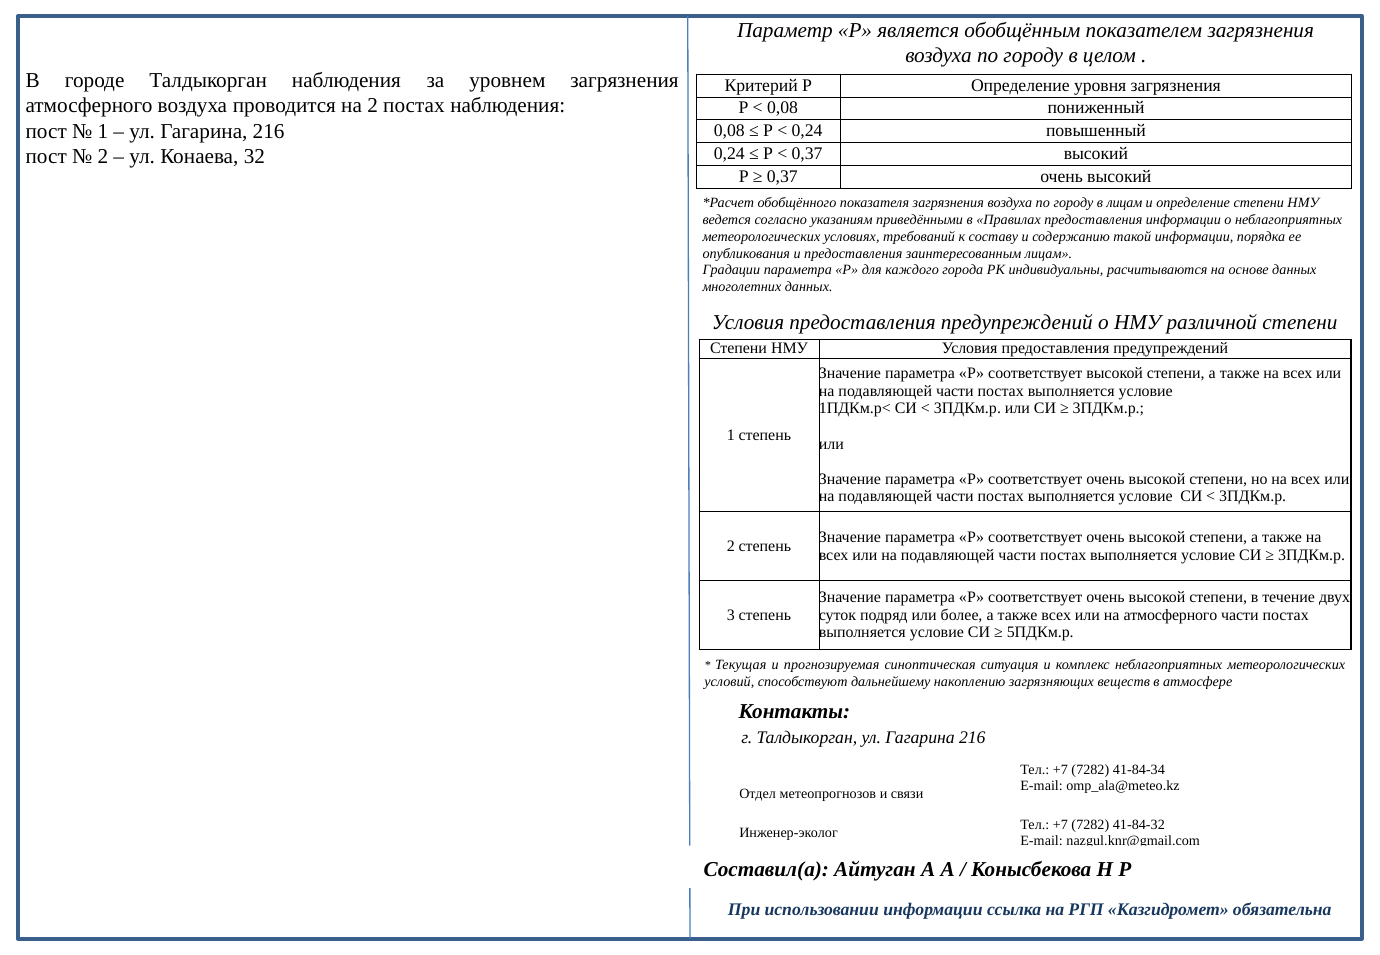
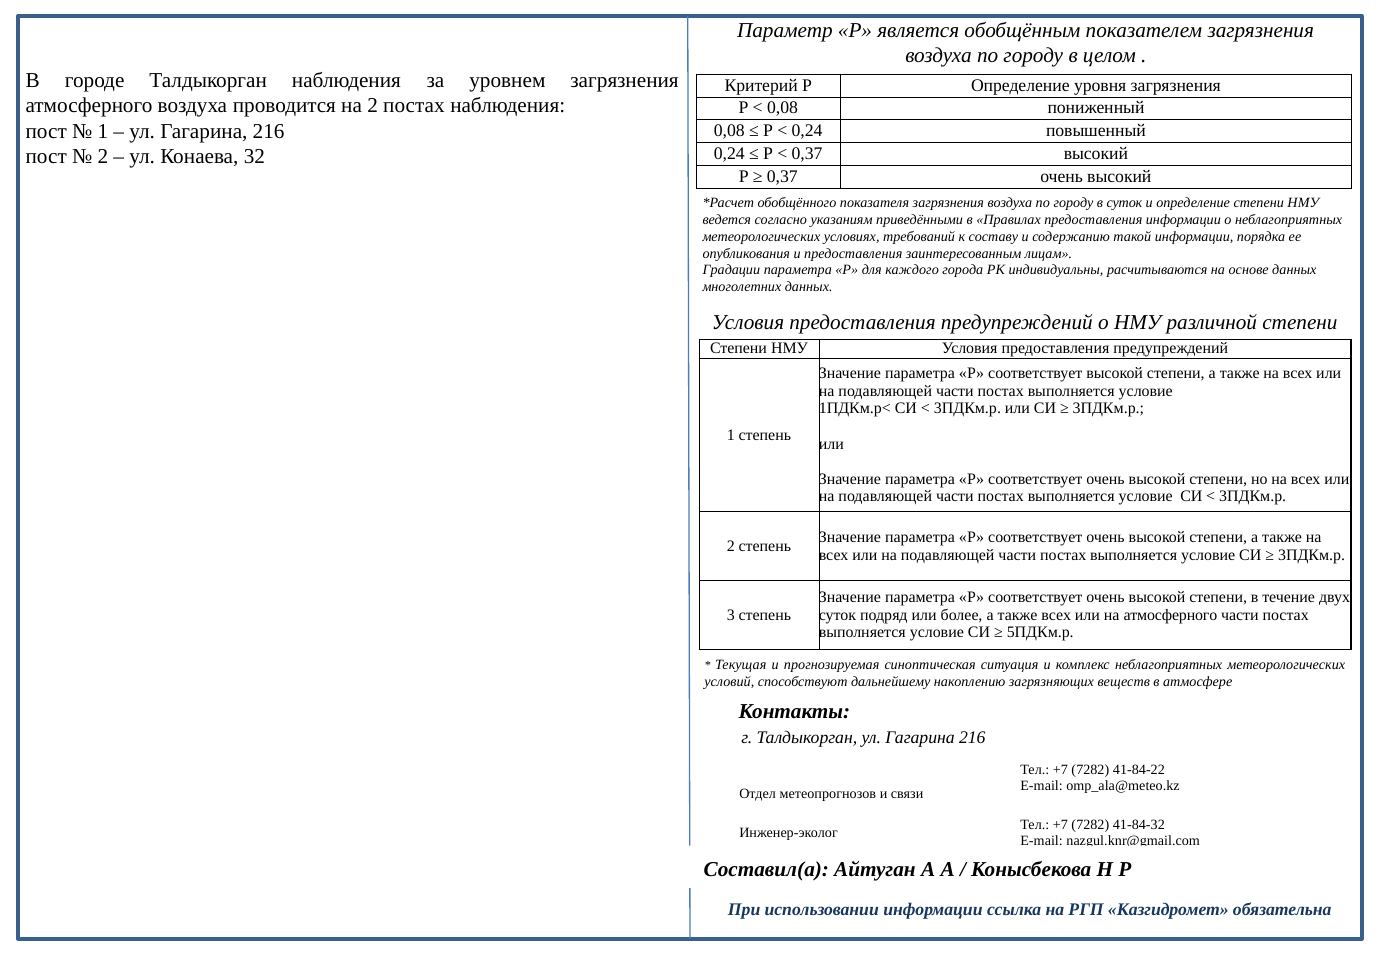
в лицам: лицам -> суток
41-84-34: 41-84-34 -> 41-84-22
